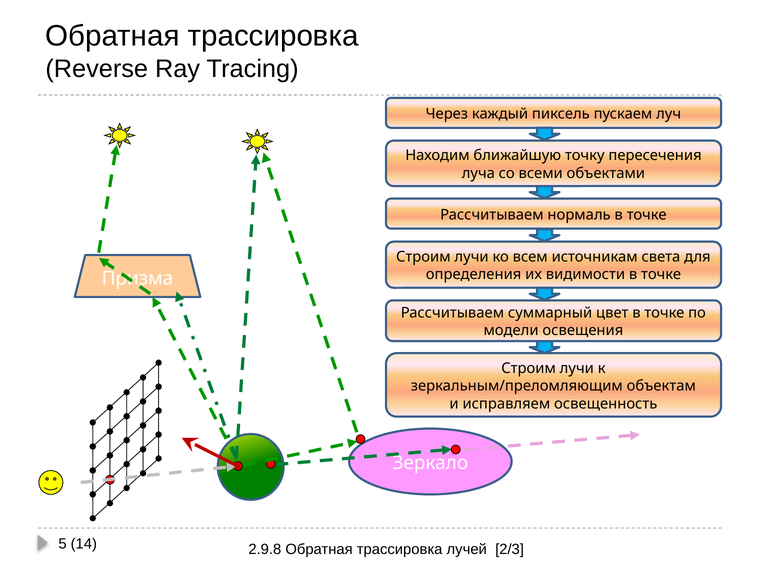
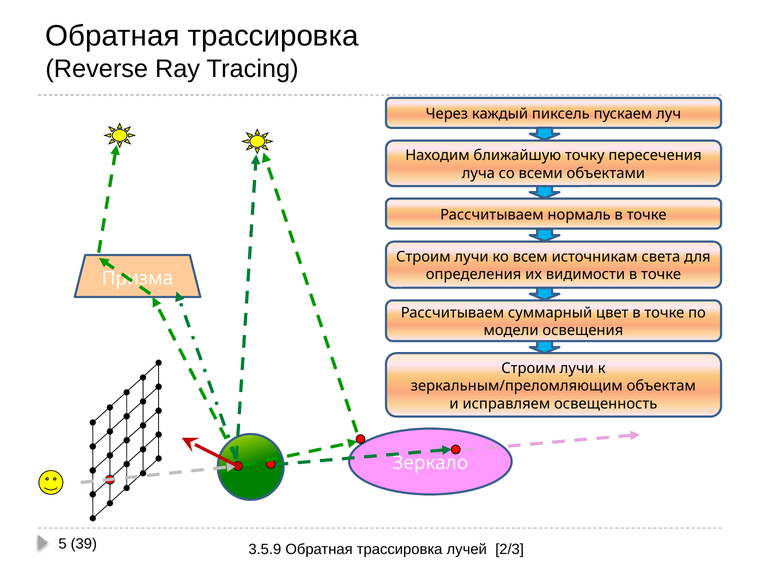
14: 14 -> 39
2.9.8: 2.9.8 -> 3.5.9
